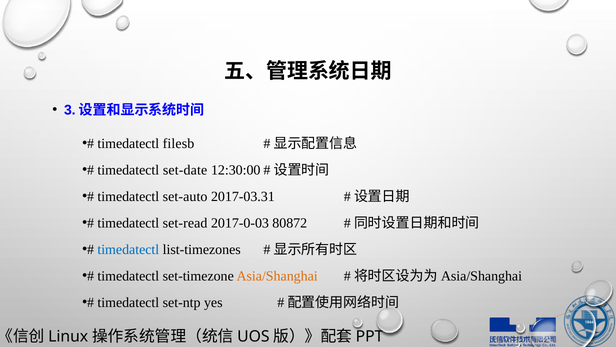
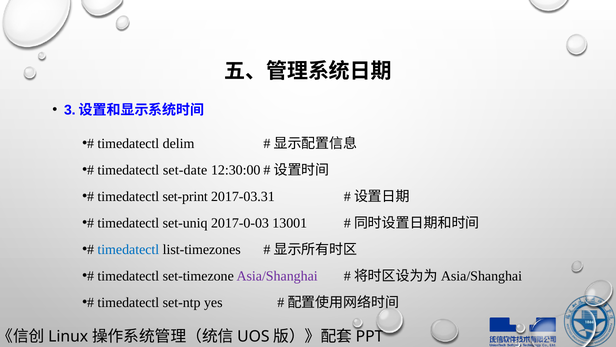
filesb: filesb -> delim
set-auto: set-auto -> set-print
set-read: set-read -> set-uniq
80872: 80872 -> 13001
Asia/Shanghai colour: orange -> purple
